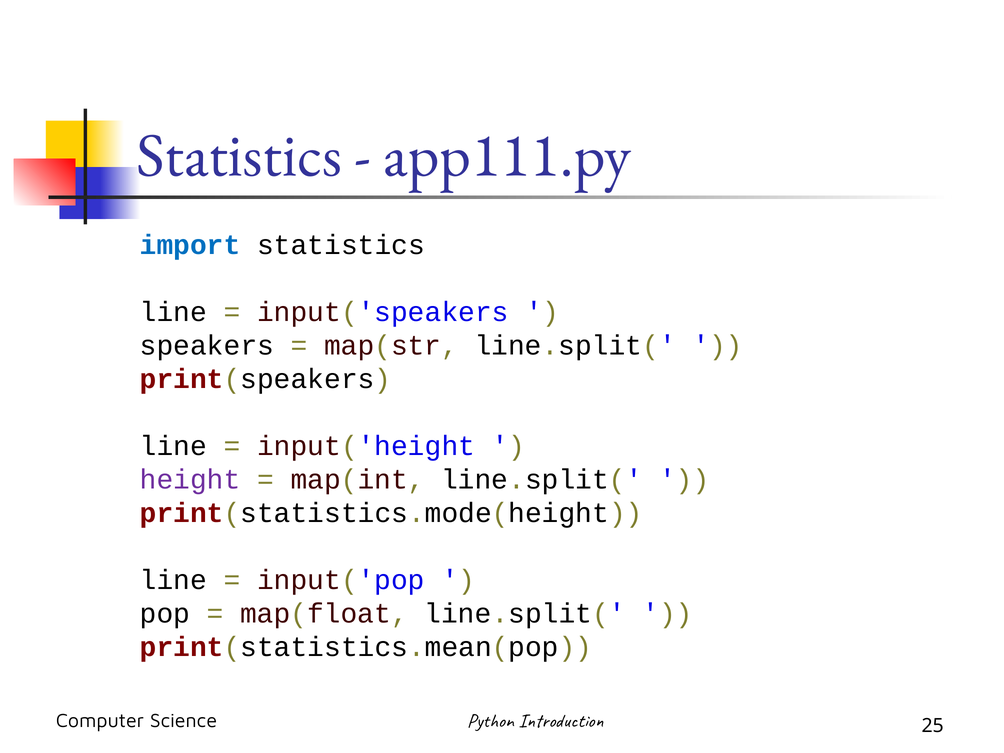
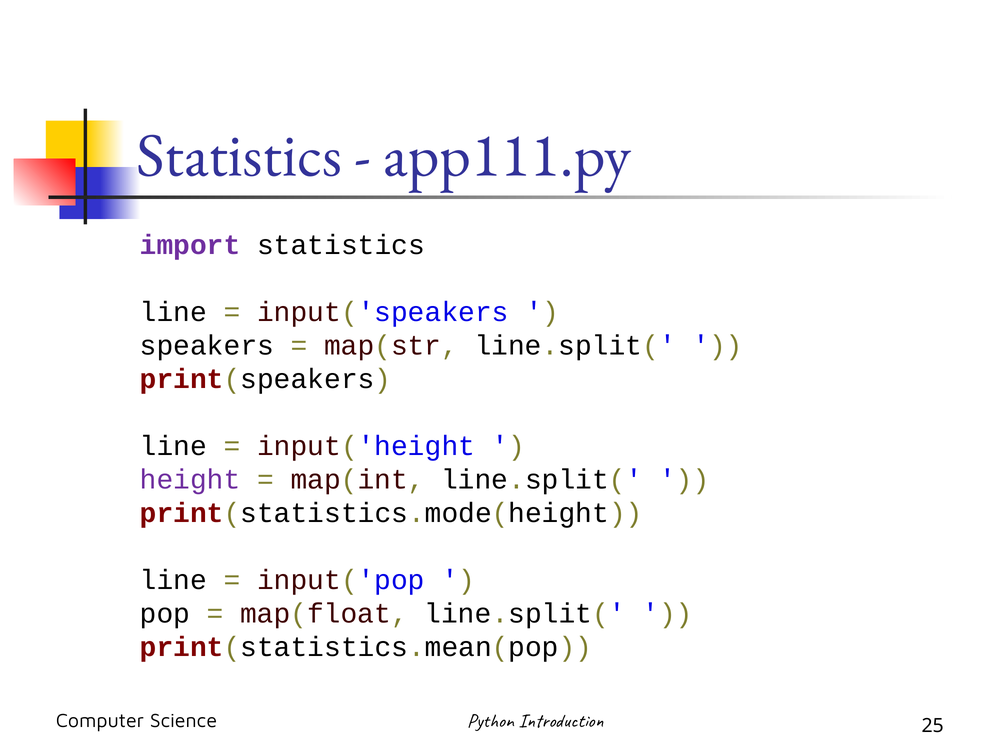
import colour: blue -> purple
